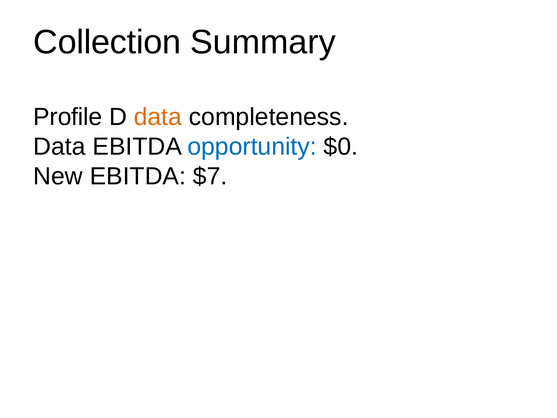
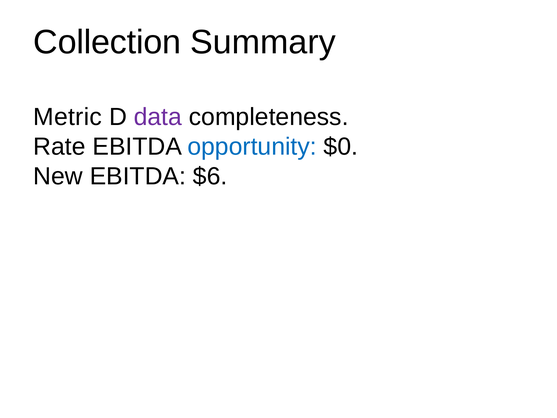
Profile: Profile -> Metric
data at (158, 117) colour: orange -> purple
Data at (59, 147): Data -> Rate
$7: $7 -> $6
